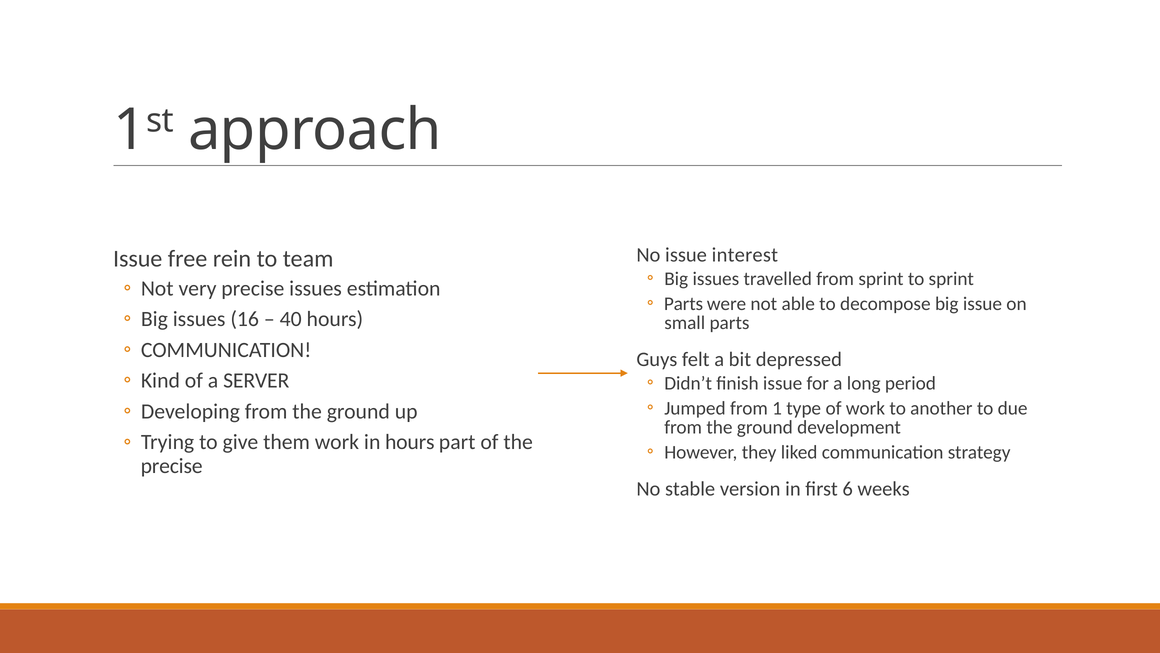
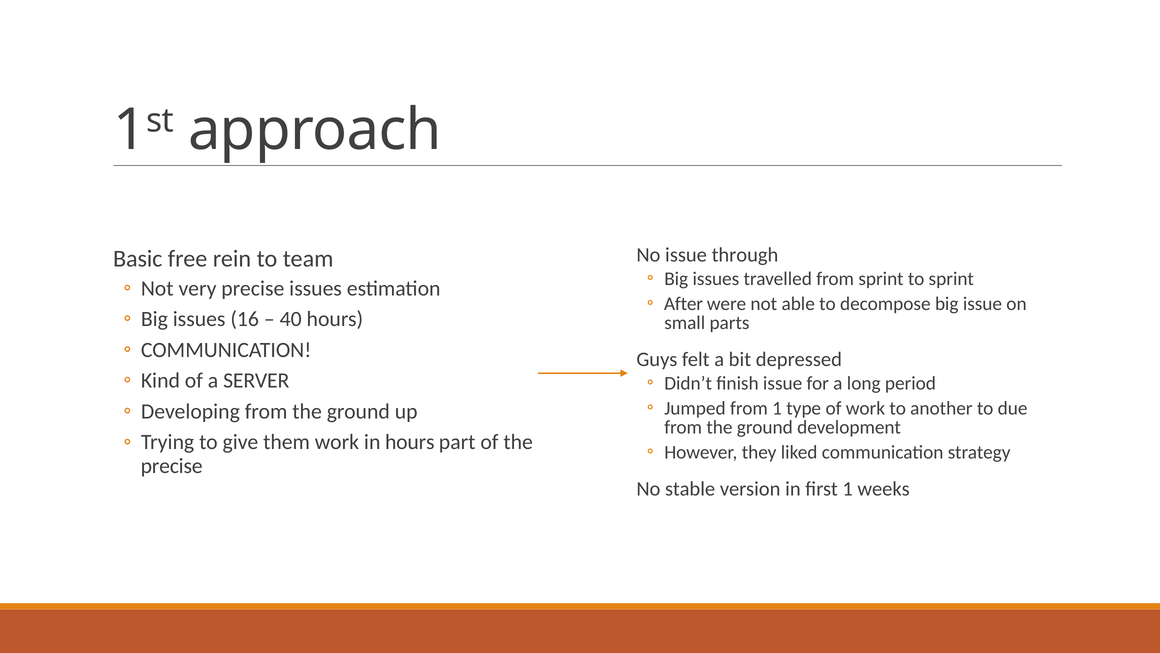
interest: interest -> through
Issue at (138, 258): Issue -> Basic
Parts at (683, 304): Parts -> After
first 6: 6 -> 1
